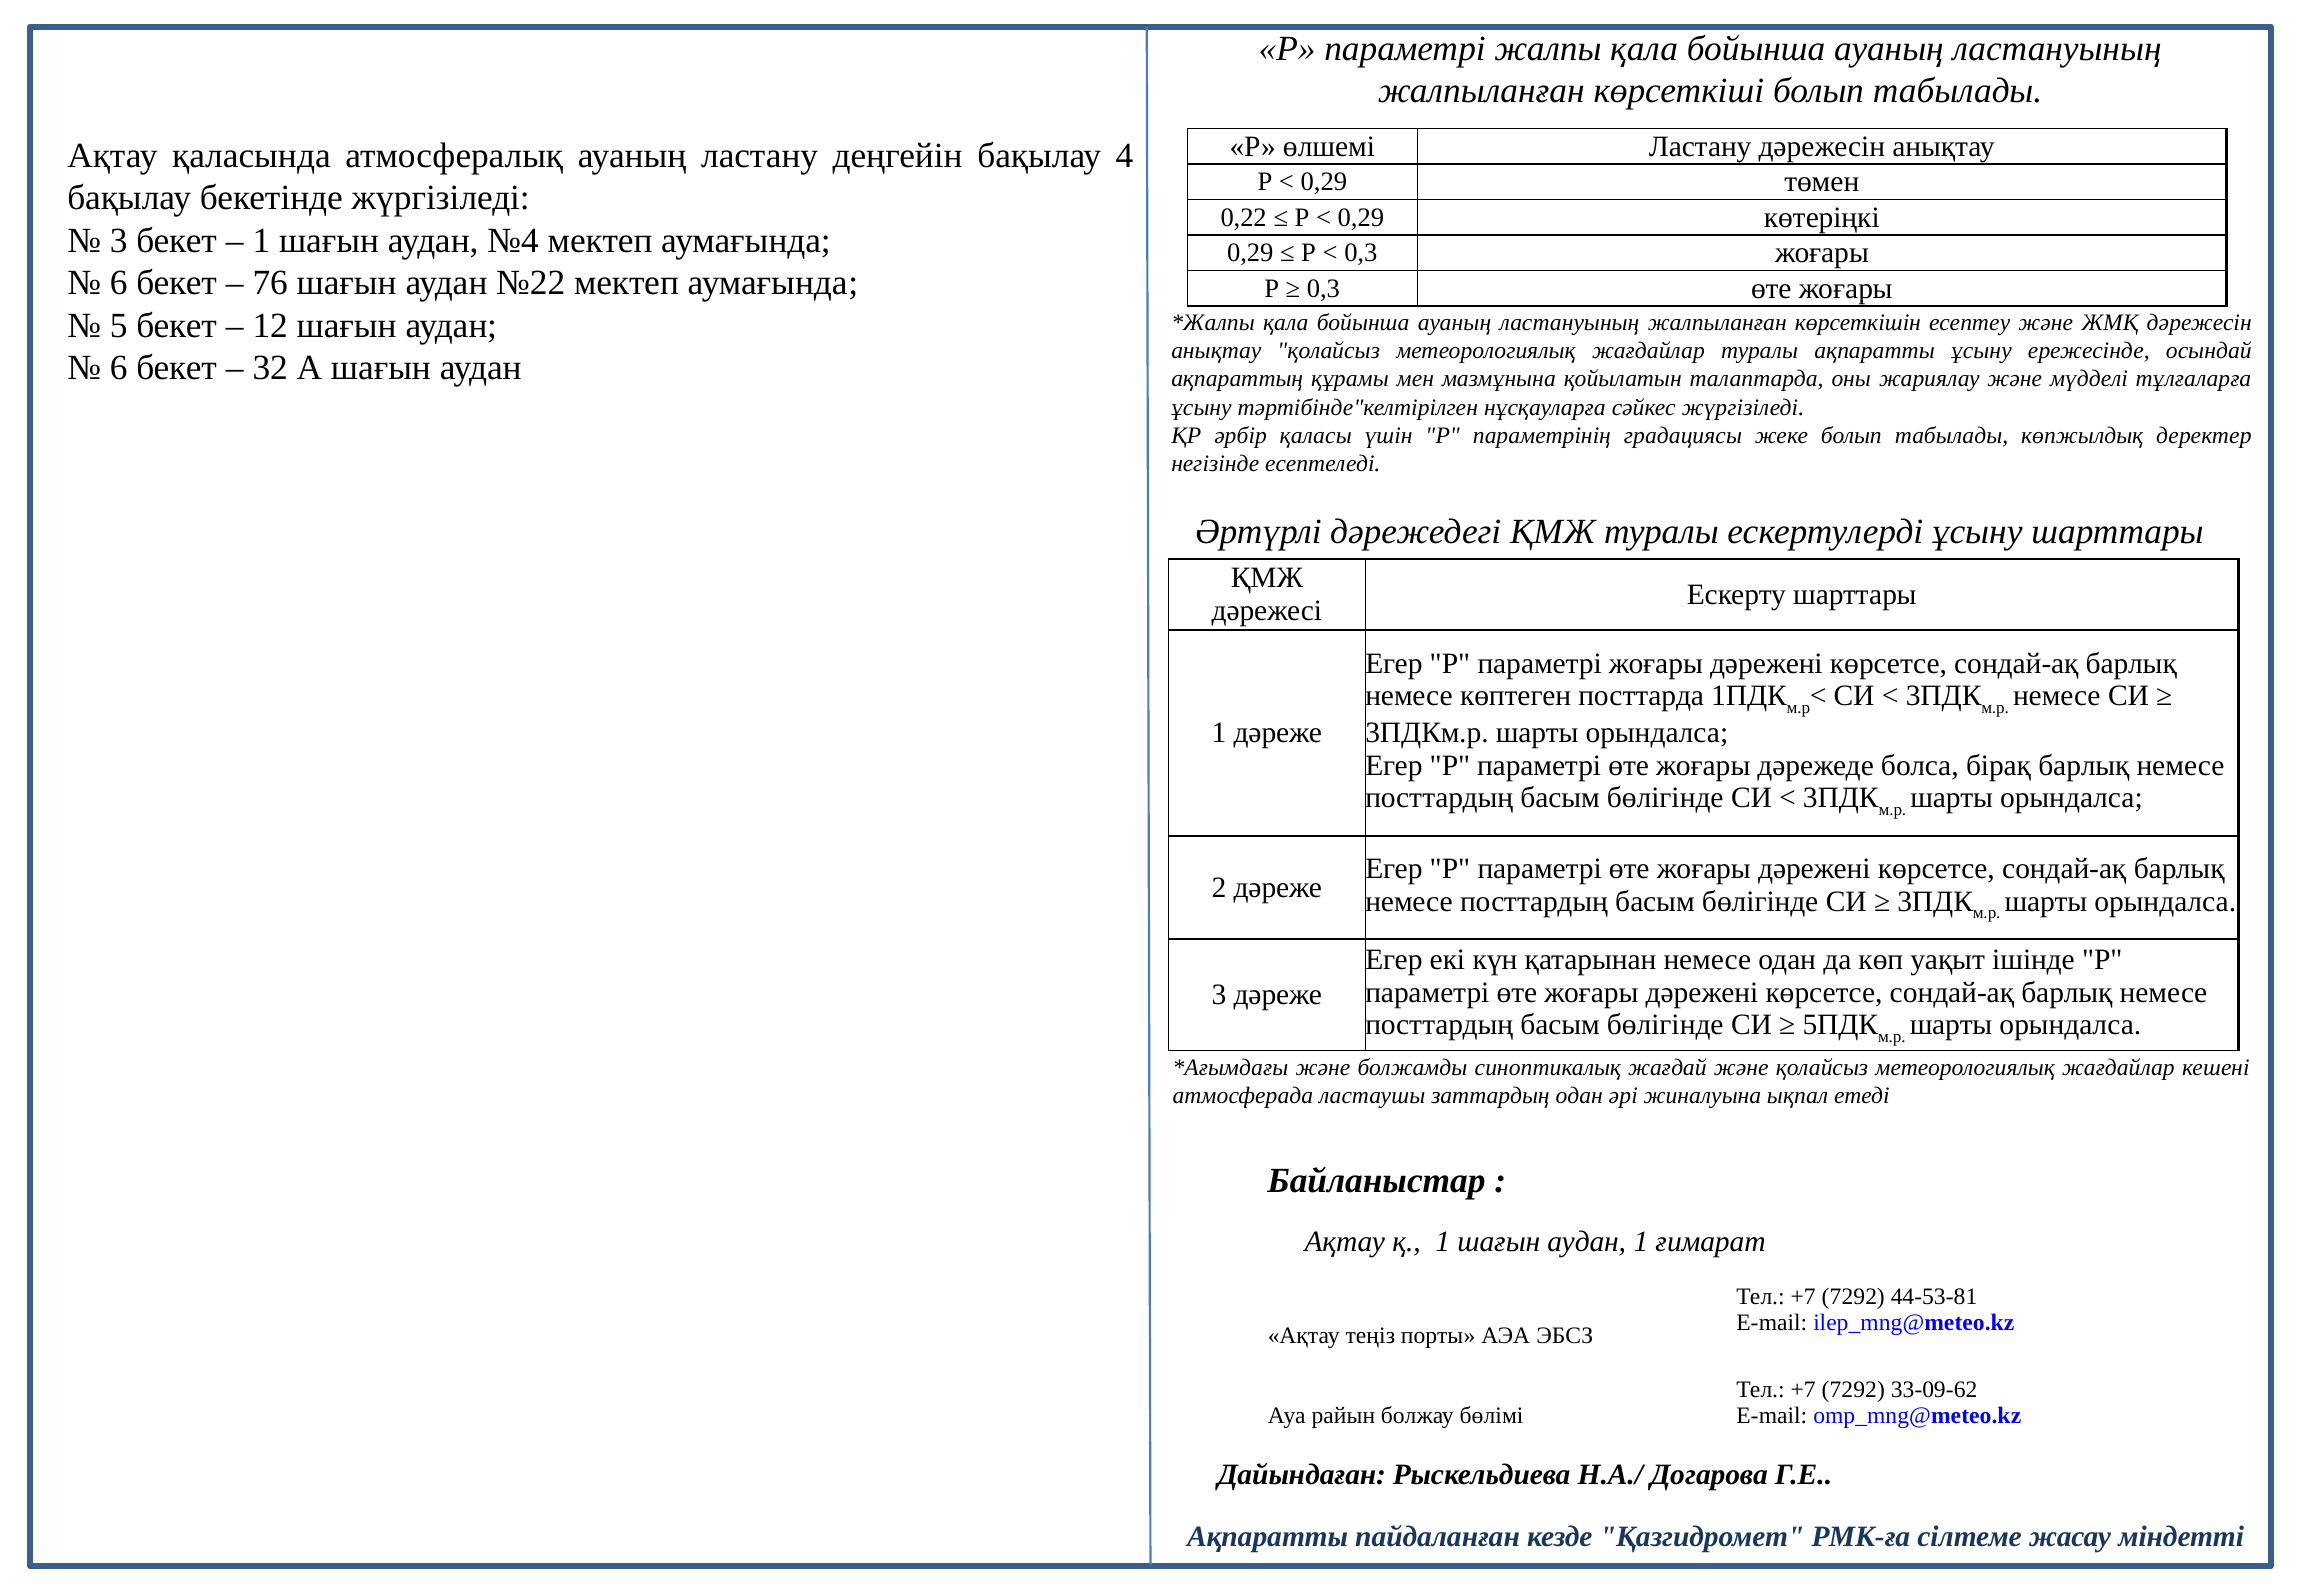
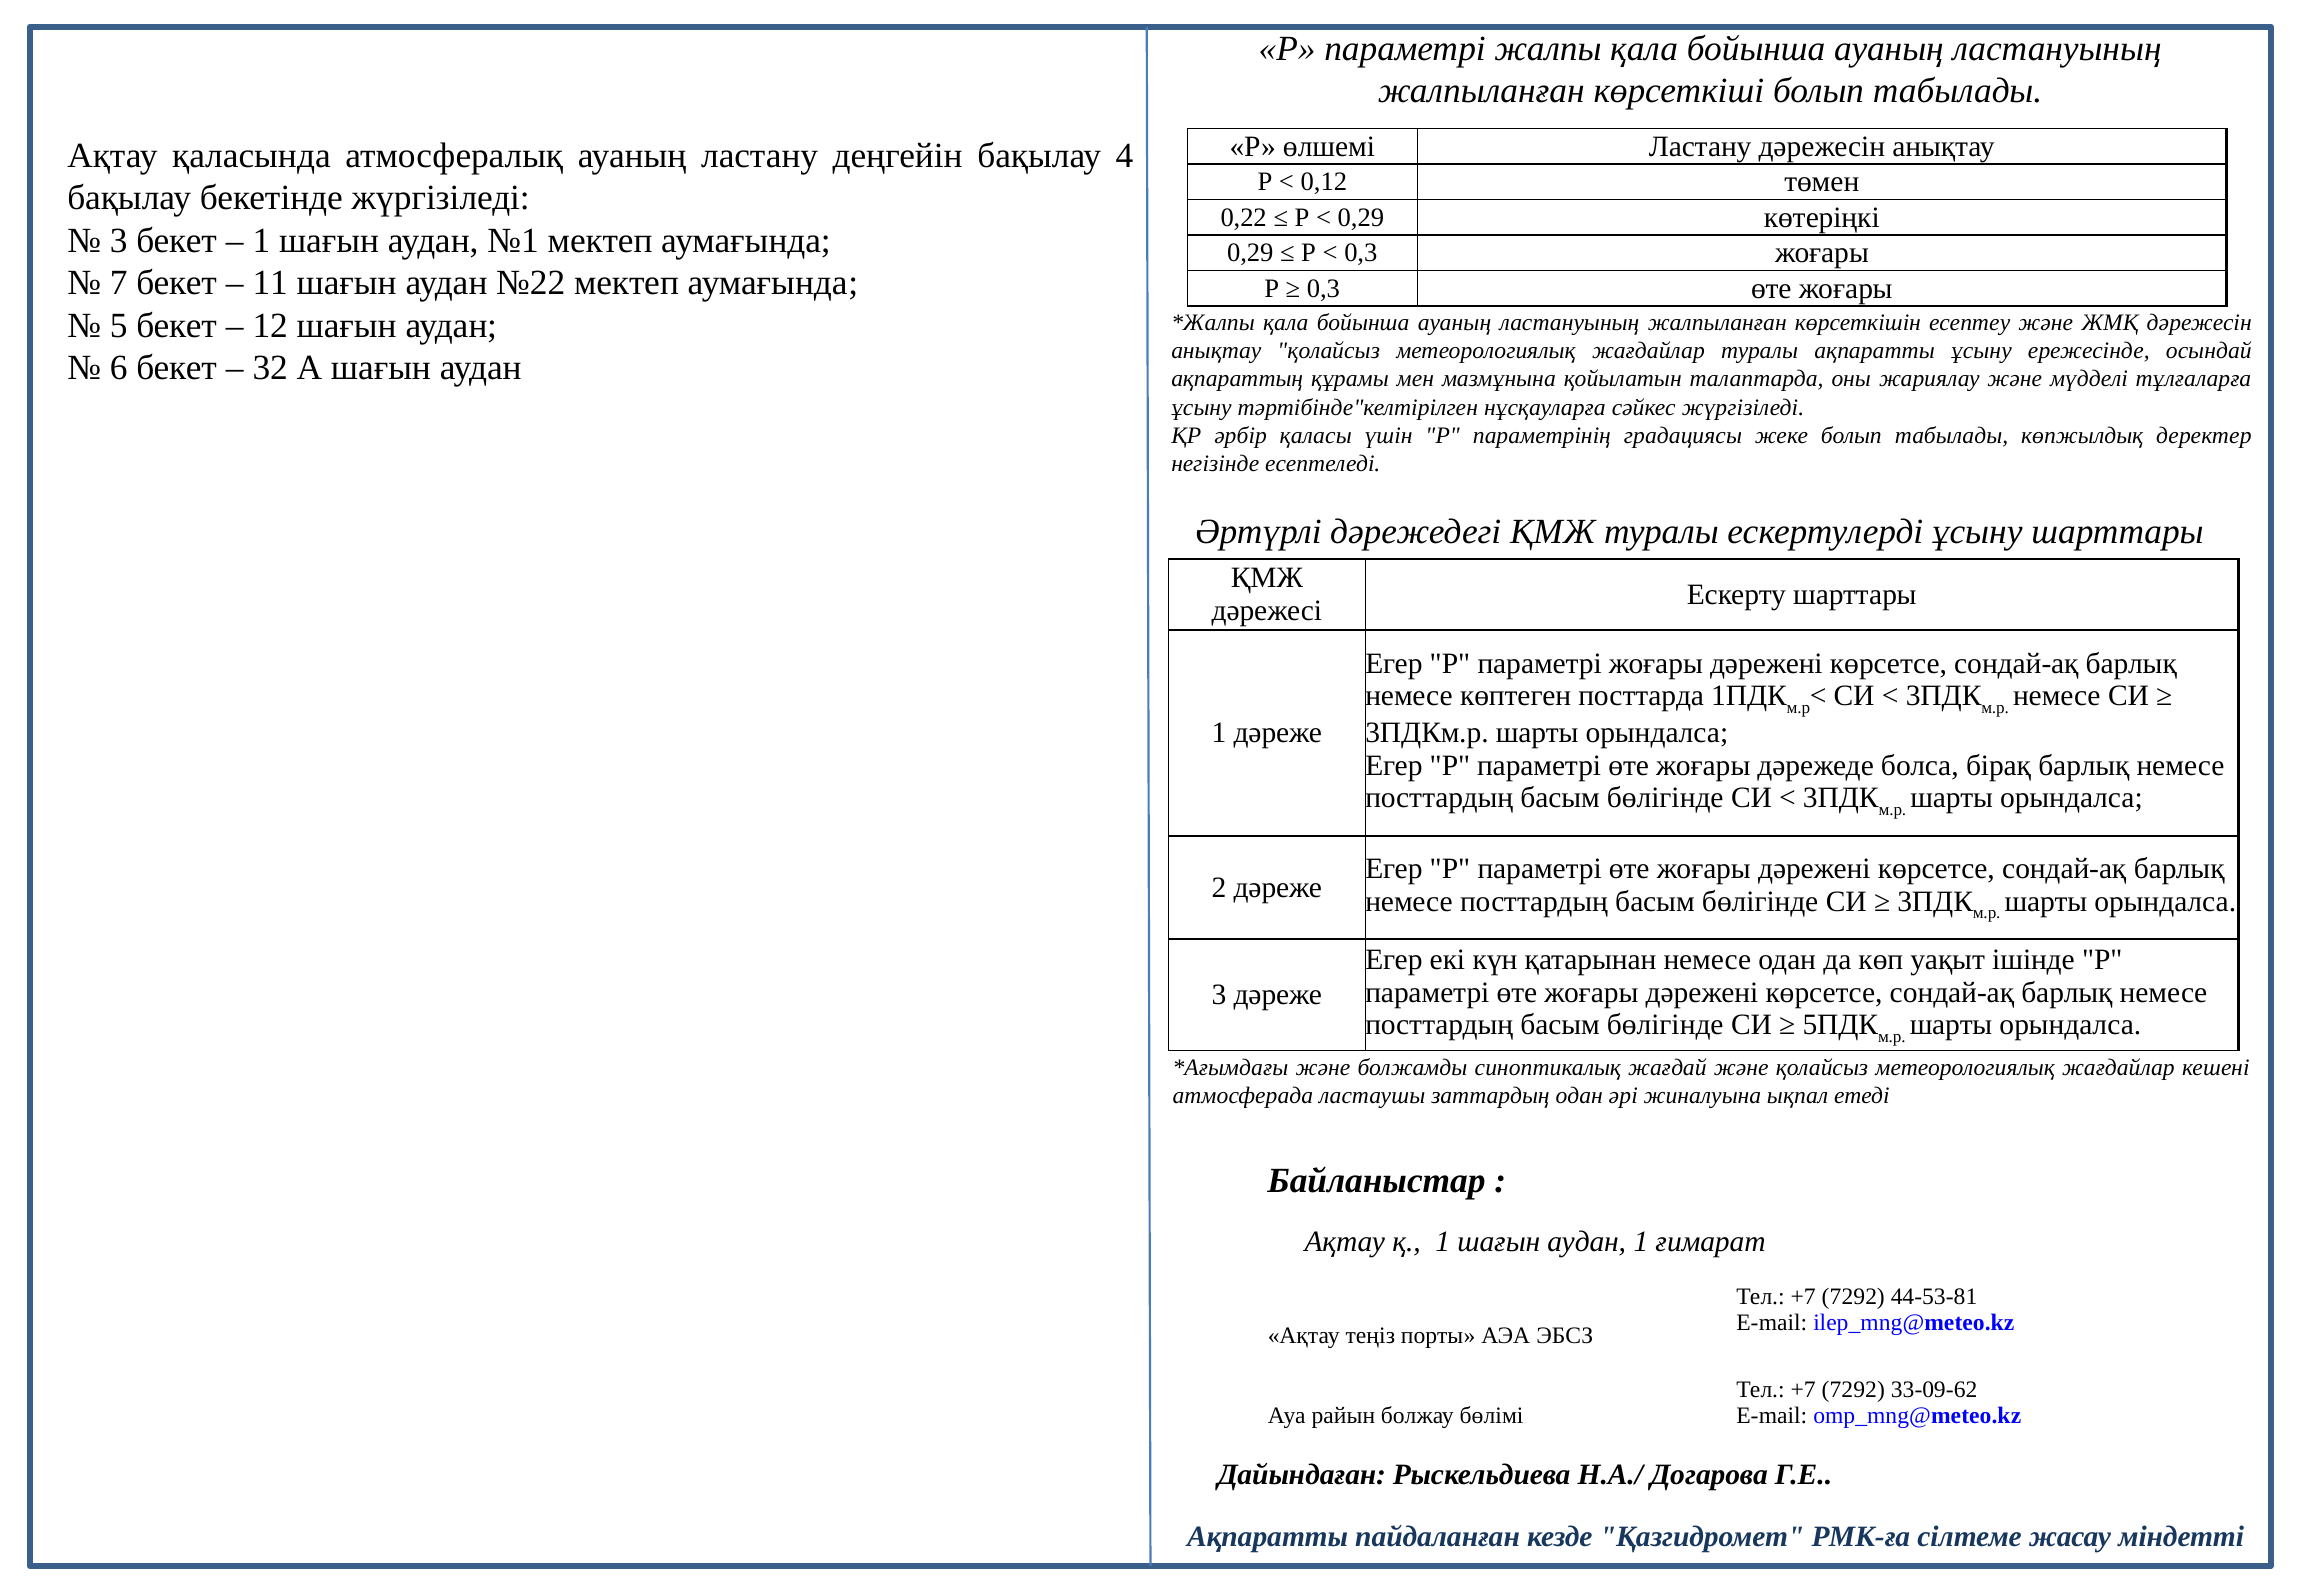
0,29 at (1324, 182): 0,29 -> 0,12
№4: №4 -> №1
6 at (119, 283): 6 -> 7
76: 76 -> 11
